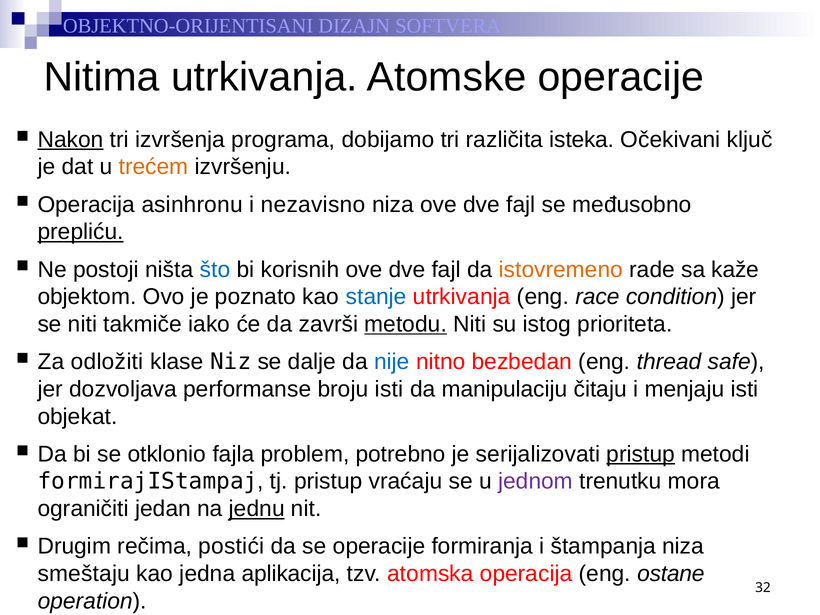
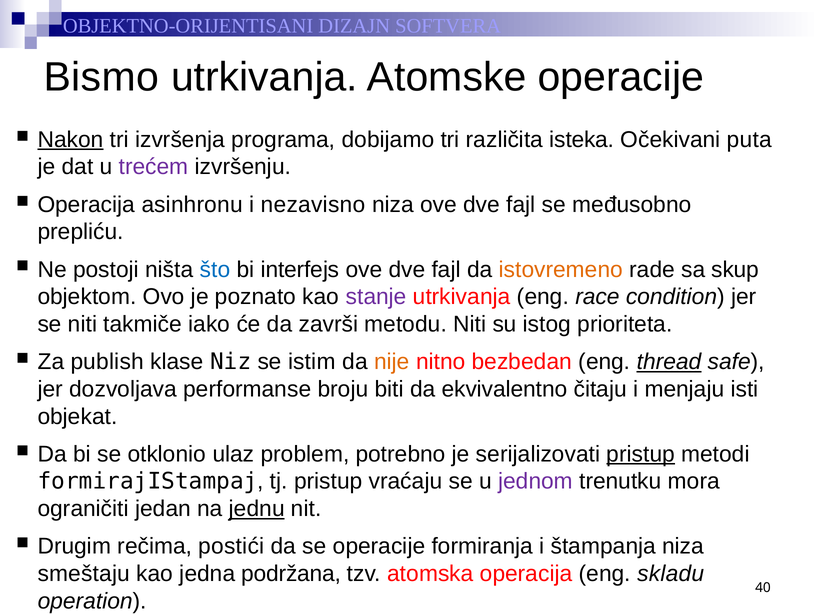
Nitima: Nitima -> Bismo
ključ: ključ -> puta
trećem colour: orange -> purple
prepliću underline: present -> none
korisnih: korisnih -> interfejs
kaže: kaže -> skup
stanje colour: blue -> purple
metodu underline: present -> none
odložiti: odložiti -> publish
dalje: dalje -> istim
nije colour: blue -> orange
thread underline: none -> present
broju isti: isti -> biti
manipulaciju: manipulaciju -> ekvivalentno
fajla: fajla -> ulaz
aplikacija: aplikacija -> podržana
ostane: ostane -> skladu
32: 32 -> 40
